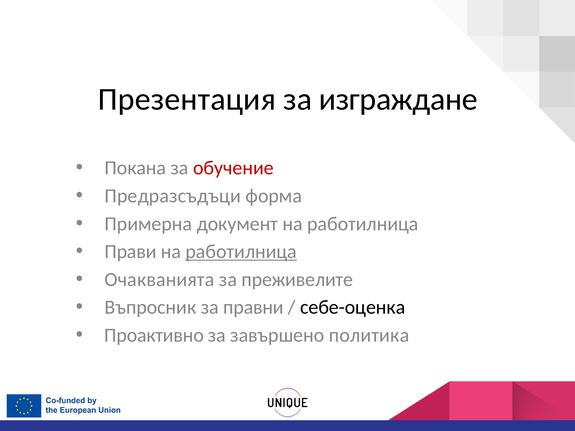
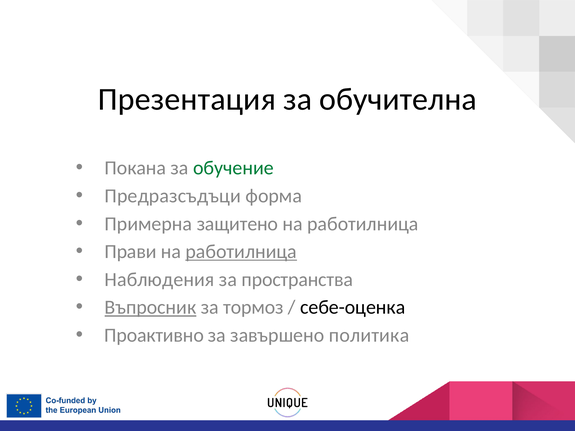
изграждане: изграждане -> обучителна
обучение colour: red -> green
документ: документ -> защитено
Очакванията: Очакванията -> Наблюдения
преживелите: преживелите -> пространства
Въпросник underline: none -> present
правни: правни -> тормоз
